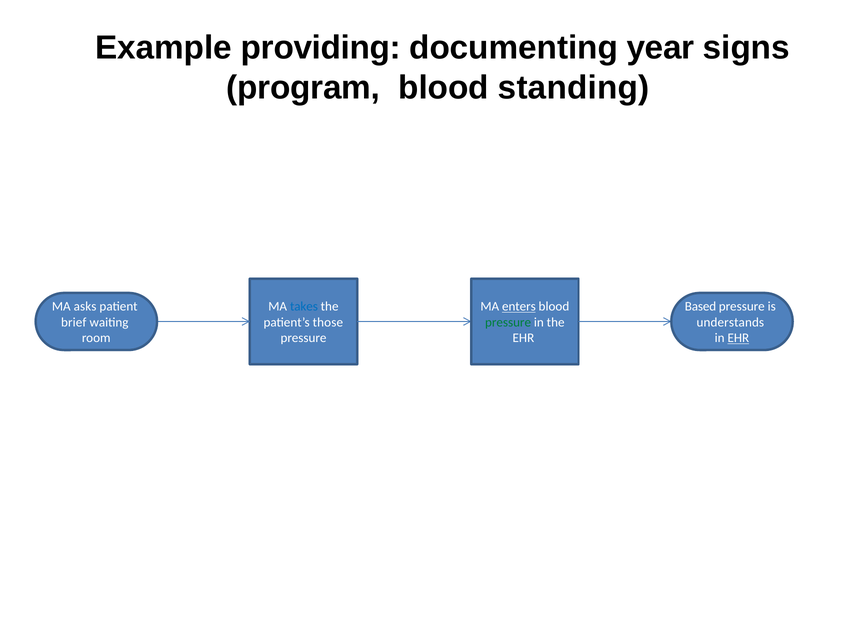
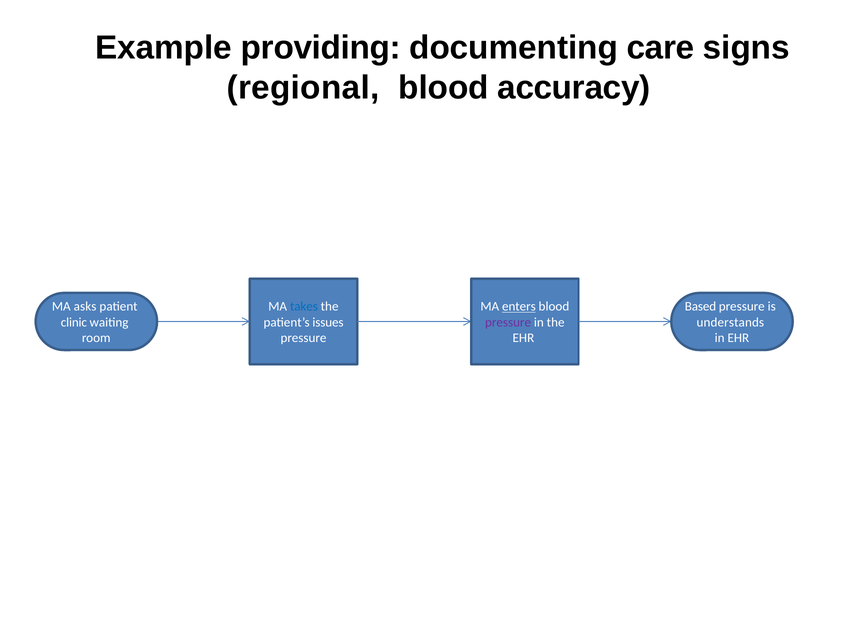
year: year -> care
program: program -> regional
standing: standing -> accuracy
brief: brief -> clinic
those: those -> issues
pressure at (508, 322) colour: green -> purple
EHR at (738, 338) underline: present -> none
